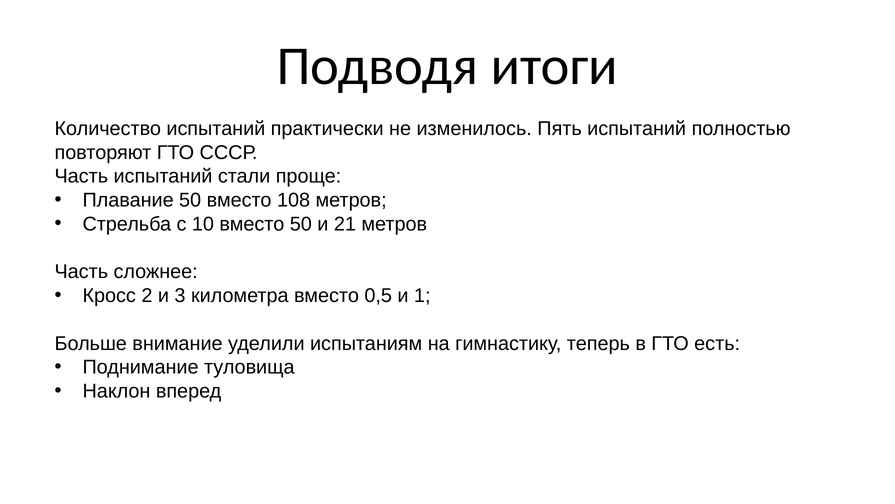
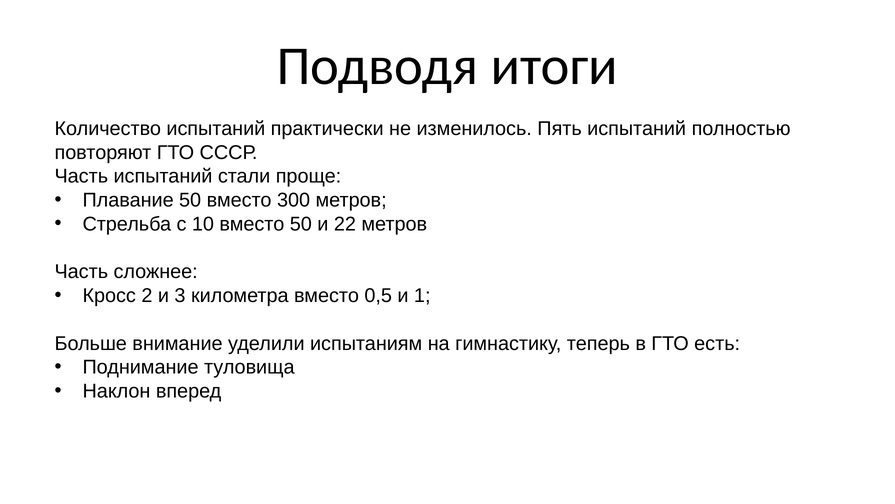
108: 108 -> 300
21: 21 -> 22
